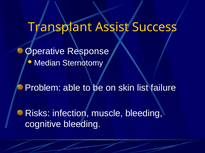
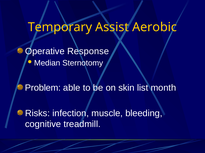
Transplant: Transplant -> Temporary
Success: Success -> Aerobic
failure: failure -> month
cognitive bleeding: bleeding -> treadmill
